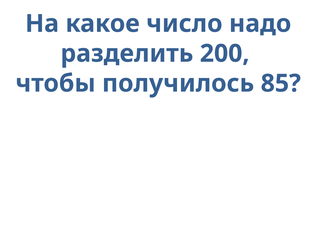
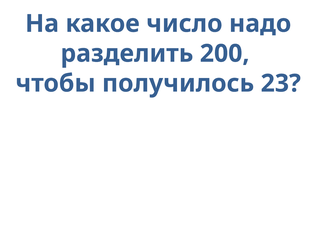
85: 85 -> 23
